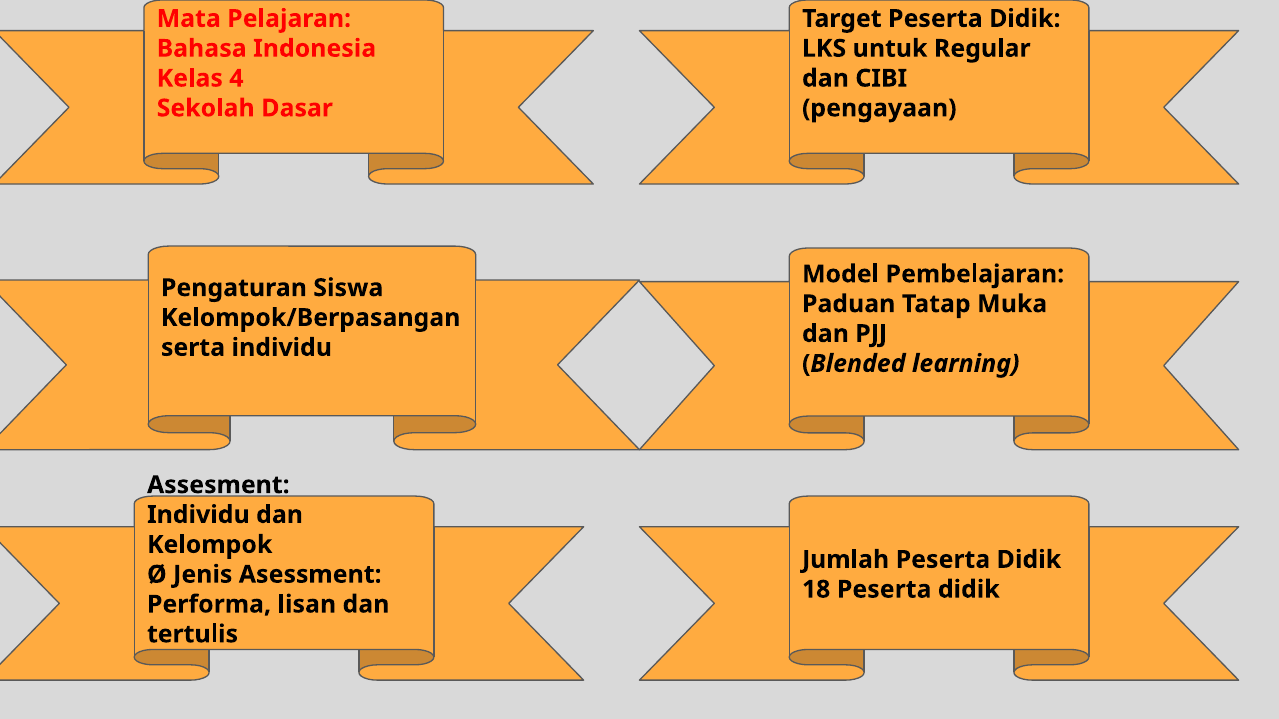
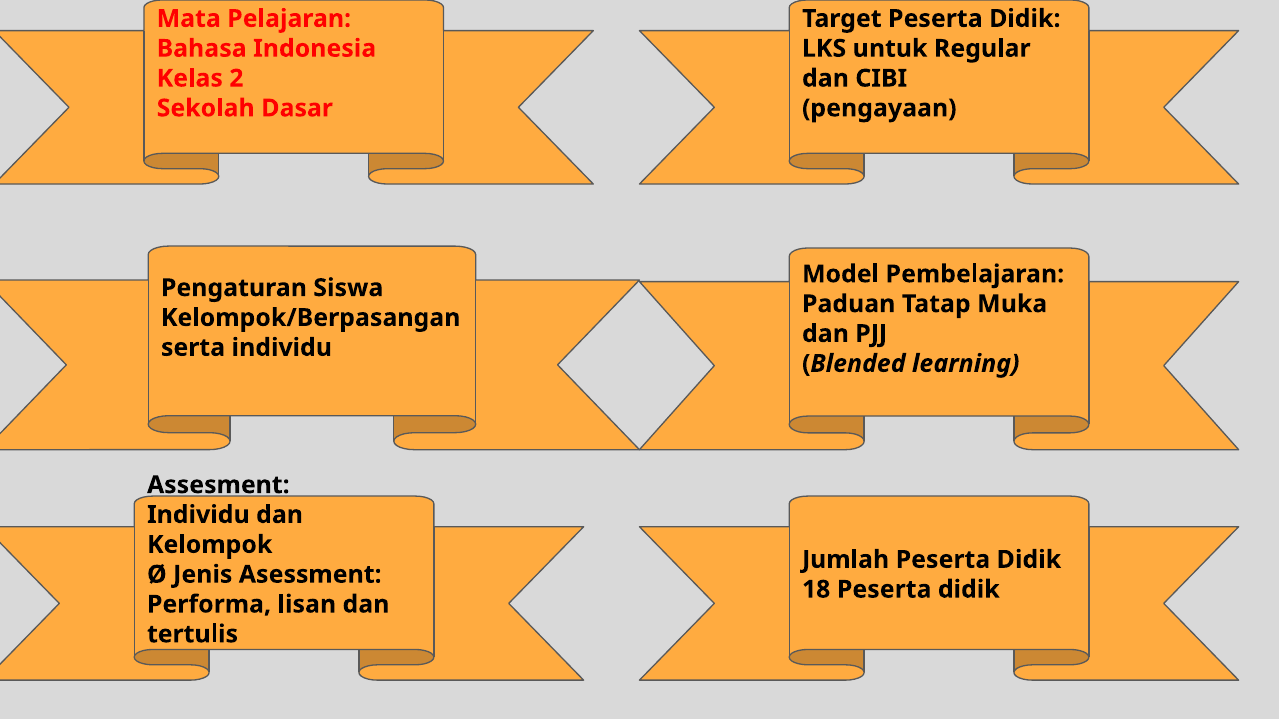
4: 4 -> 2
